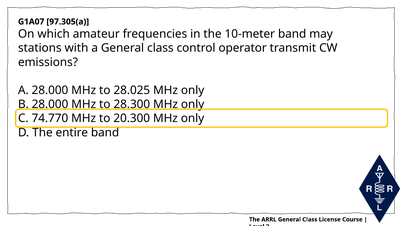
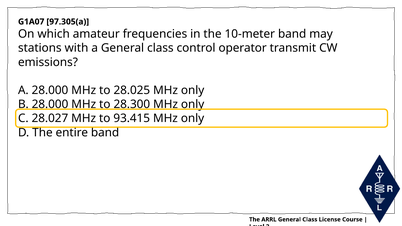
74.770: 74.770 -> 28.027
20.300: 20.300 -> 93.415
